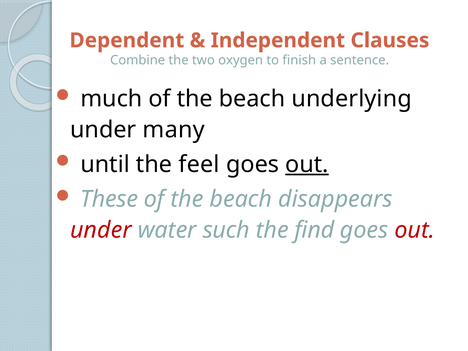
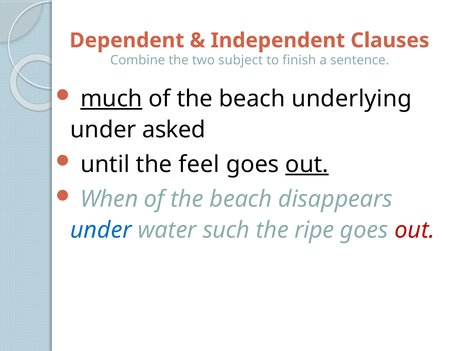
oxygen: oxygen -> subject
much underline: none -> present
many: many -> asked
These: These -> When
under at (101, 230) colour: red -> blue
find: find -> ripe
